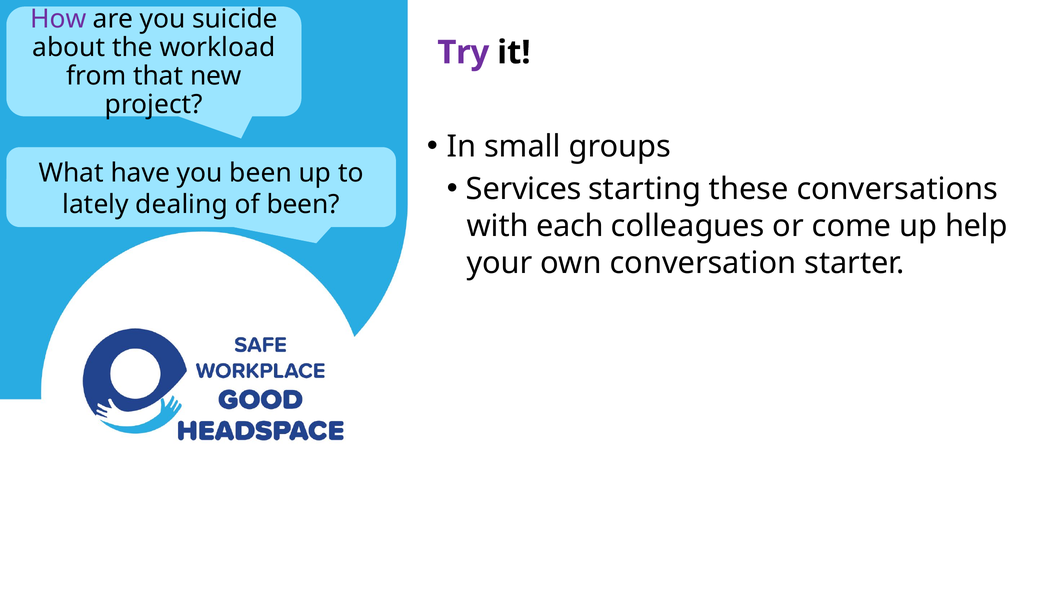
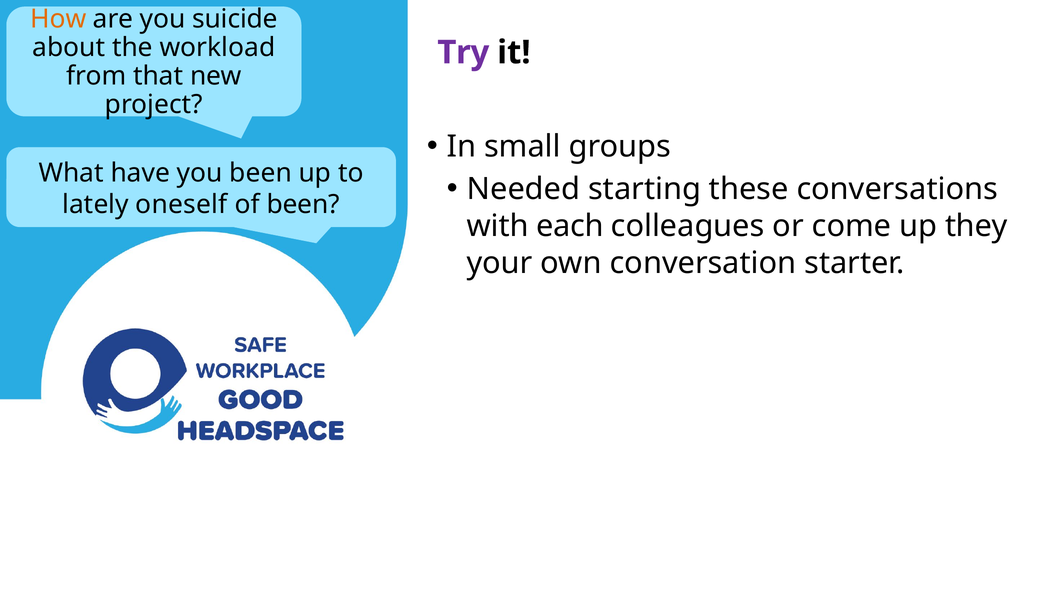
How colour: purple -> orange
Services: Services -> Needed
dealing: dealing -> oneself
help: help -> they
